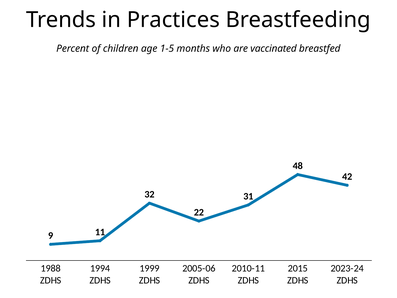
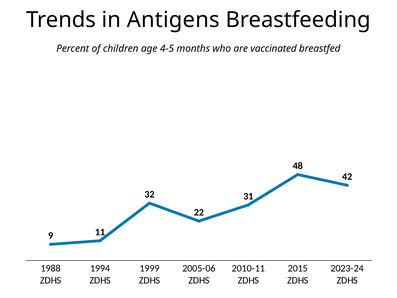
Practices: Practices -> Antigens
1-5: 1-5 -> 4-5
